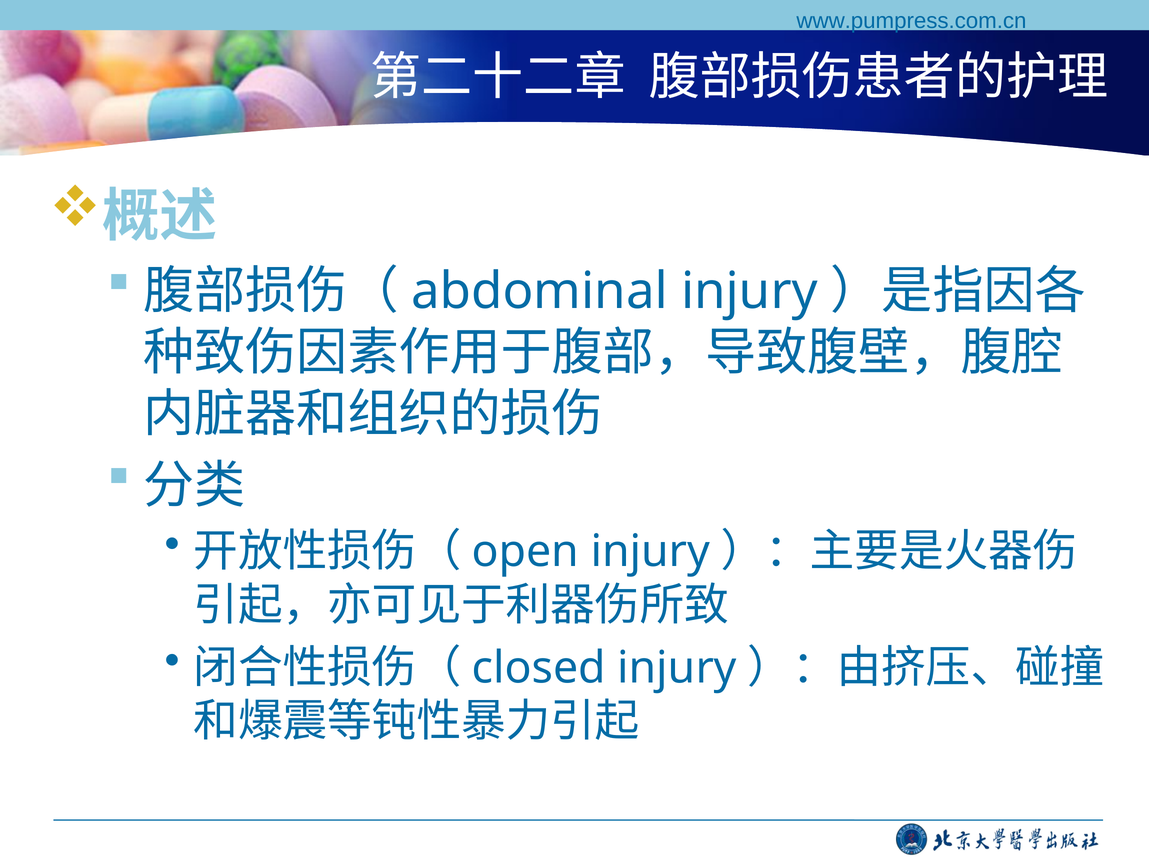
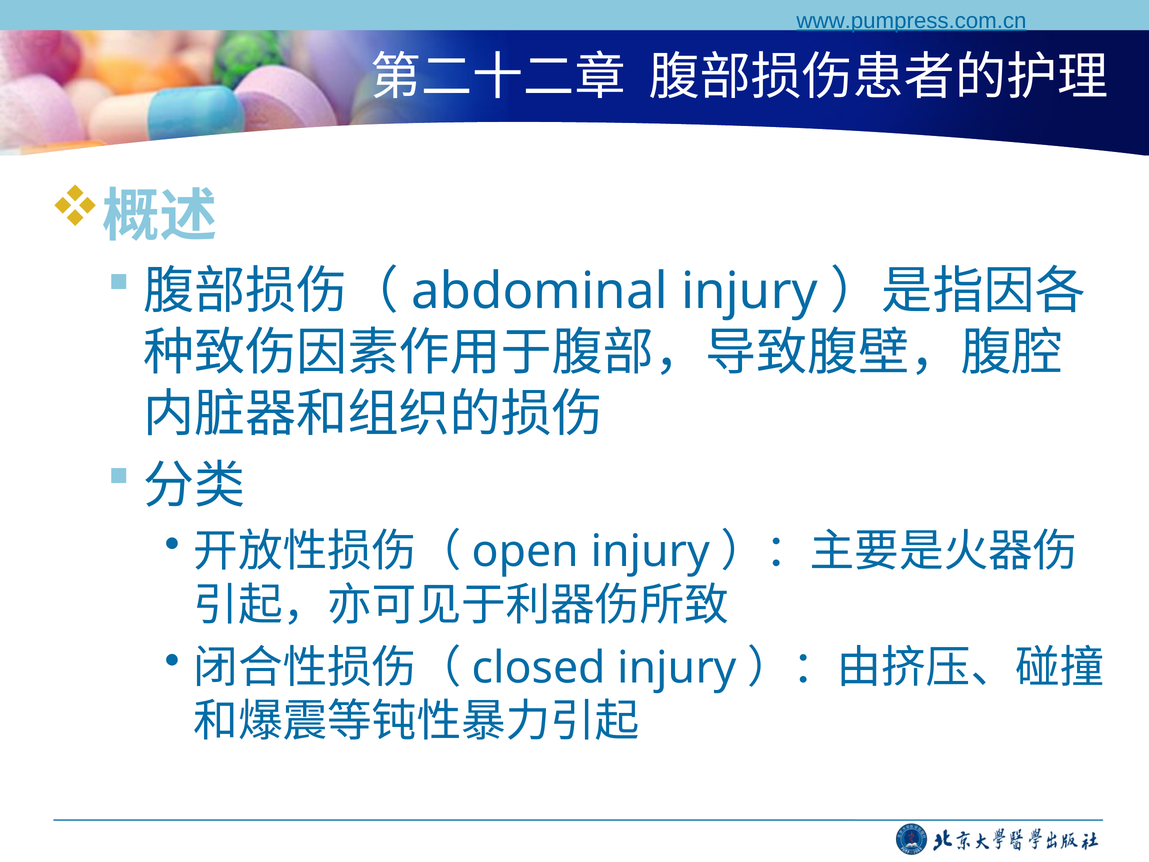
www.pumpress.com.cn underline: none -> present
